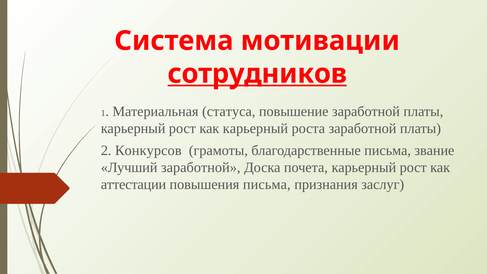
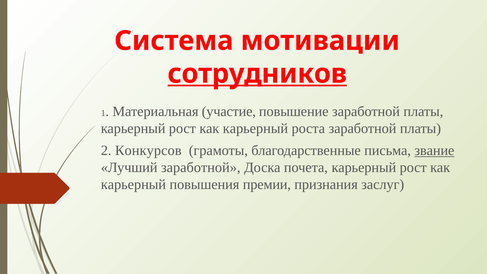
статуса: статуса -> участие
звание underline: none -> present
аттестации at (134, 184): аттестации -> карьерный
повышения письма: письма -> премии
